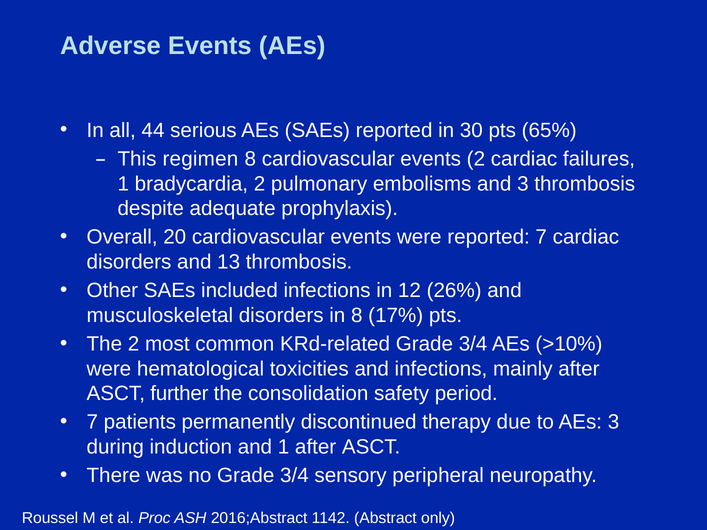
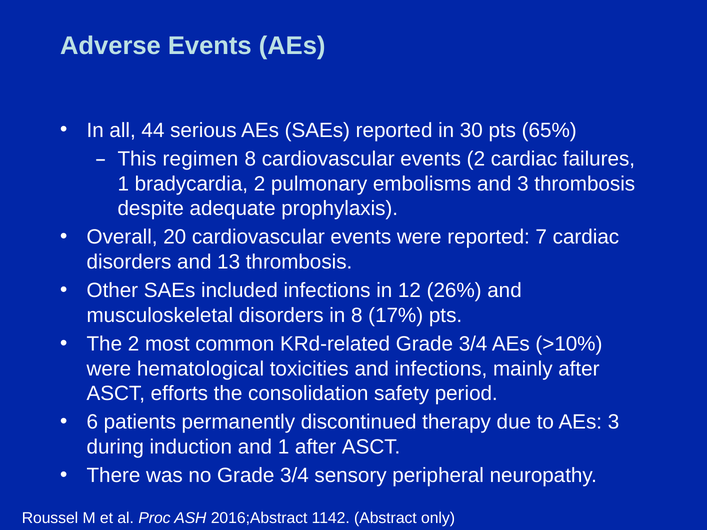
further: further -> efforts
7 at (92, 422): 7 -> 6
